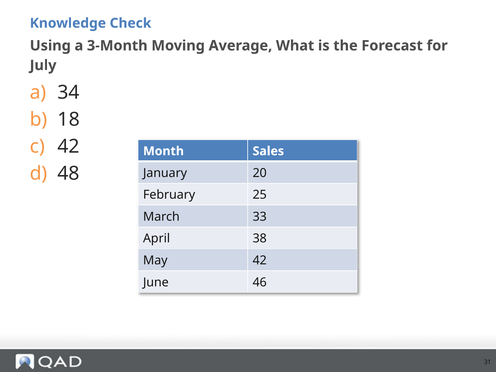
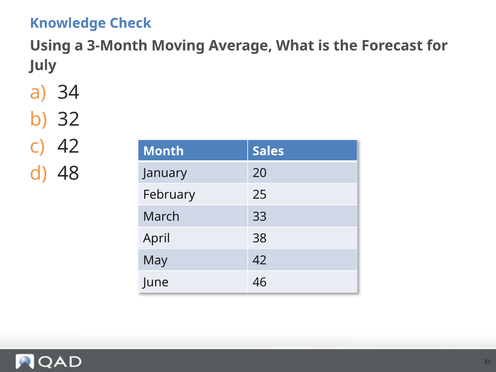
18: 18 -> 32
